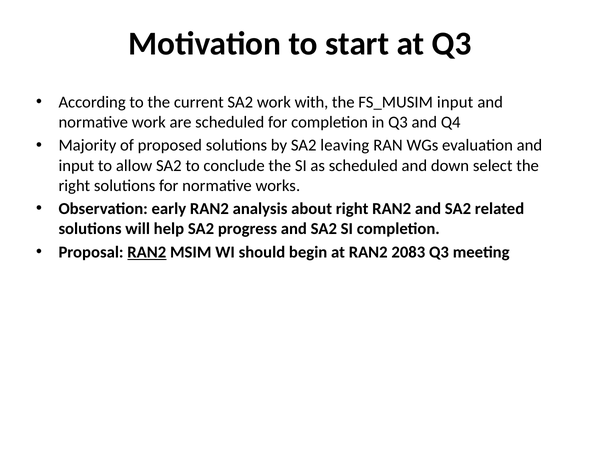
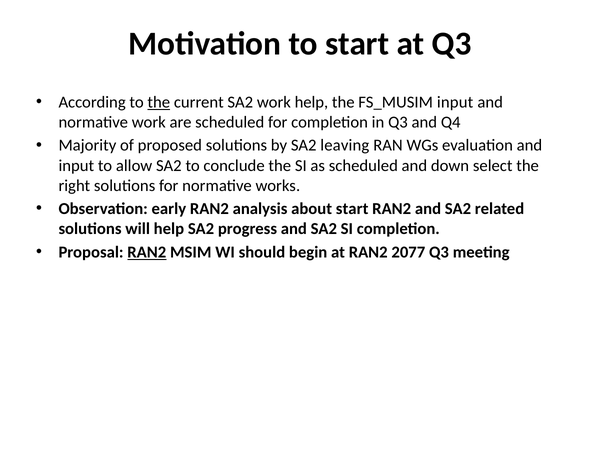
the at (159, 102) underline: none -> present
work with: with -> help
about right: right -> start
2083: 2083 -> 2077
